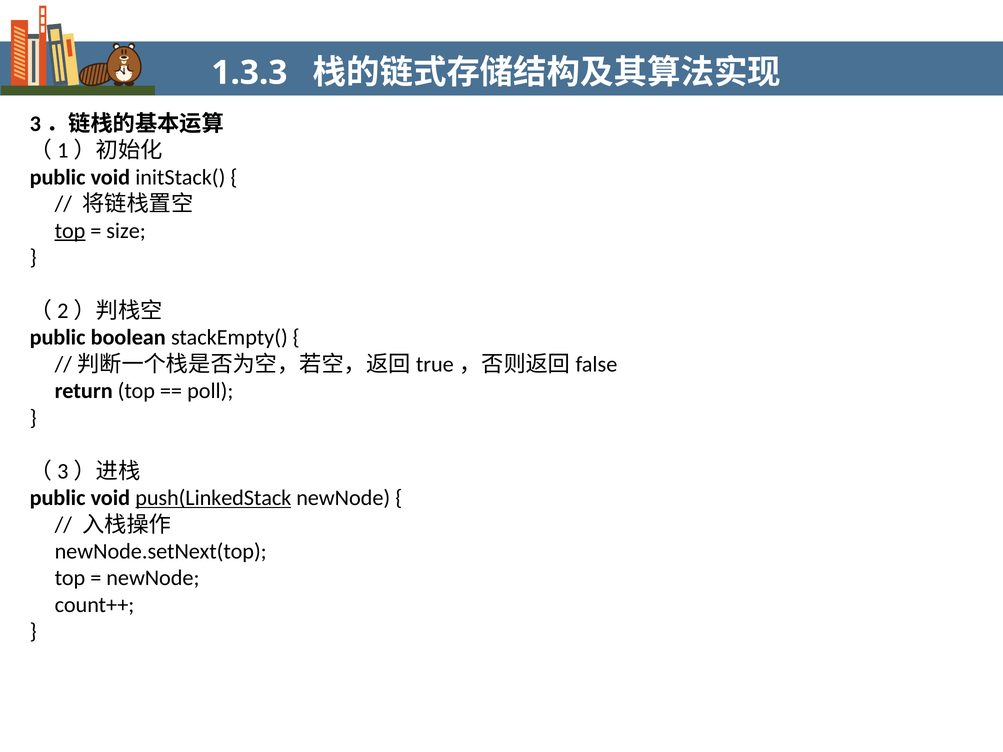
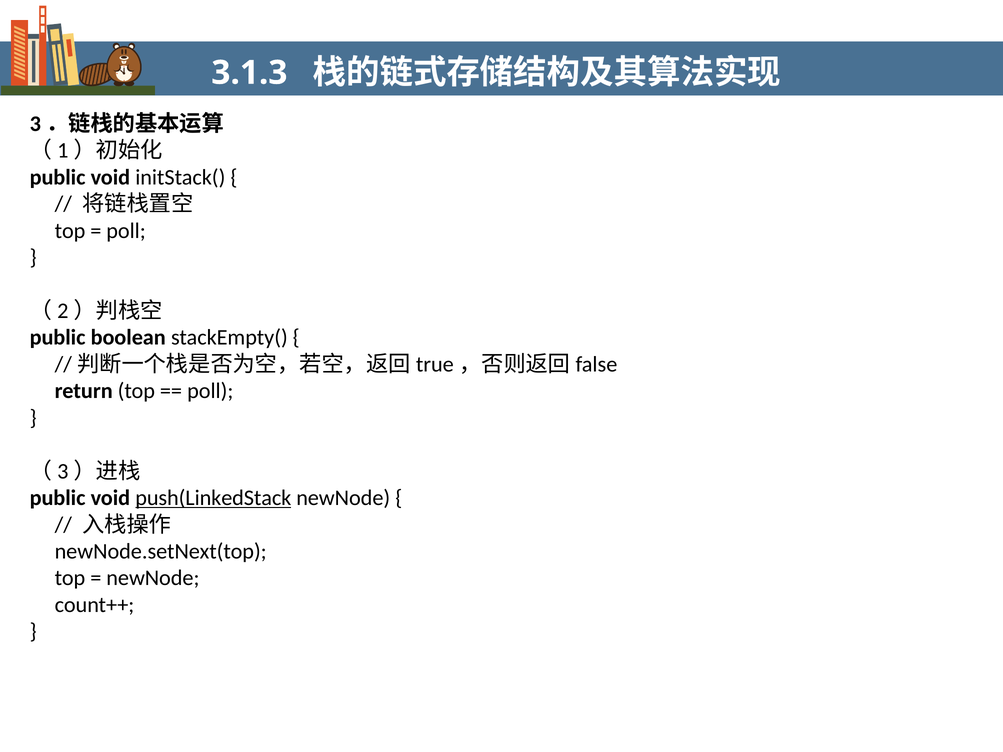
1.3.3: 1.3.3 -> 3.1.3
top at (70, 231) underline: present -> none
size at (126, 231): size -> poll
